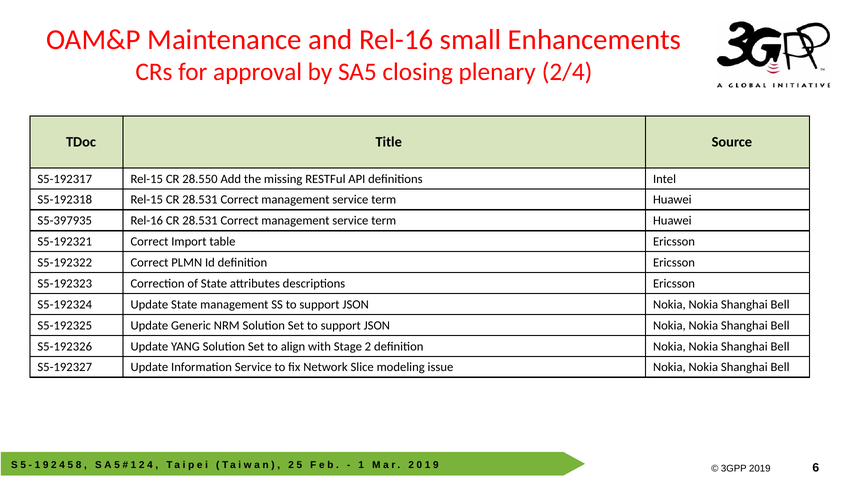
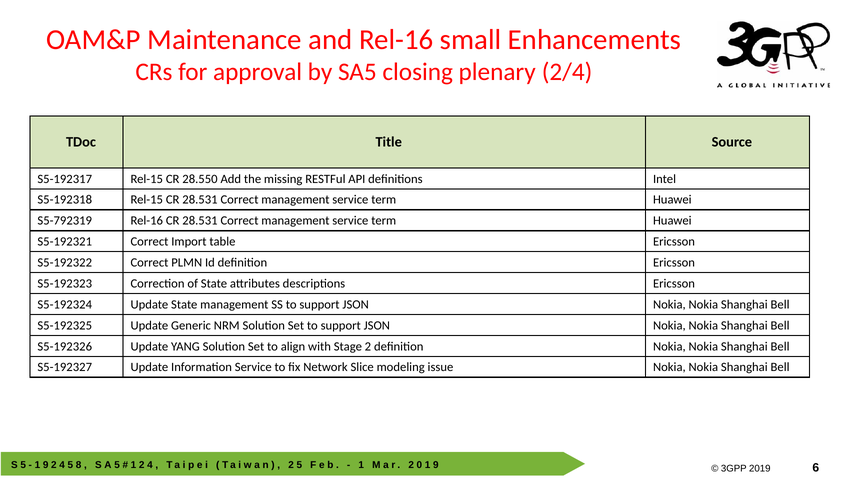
S5-397935: S5-397935 -> S5-792319
